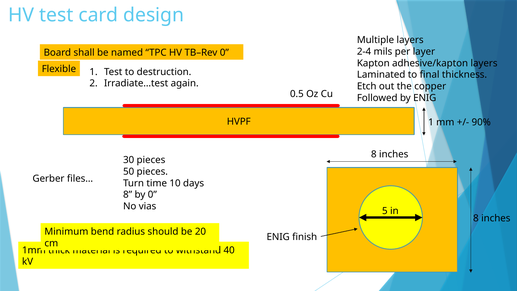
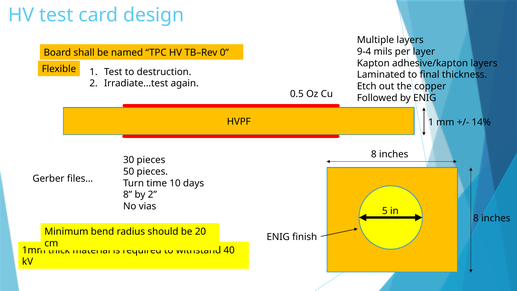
2-4: 2-4 -> 9-4
90%: 90% -> 14%
by 0: 0 -> 2
